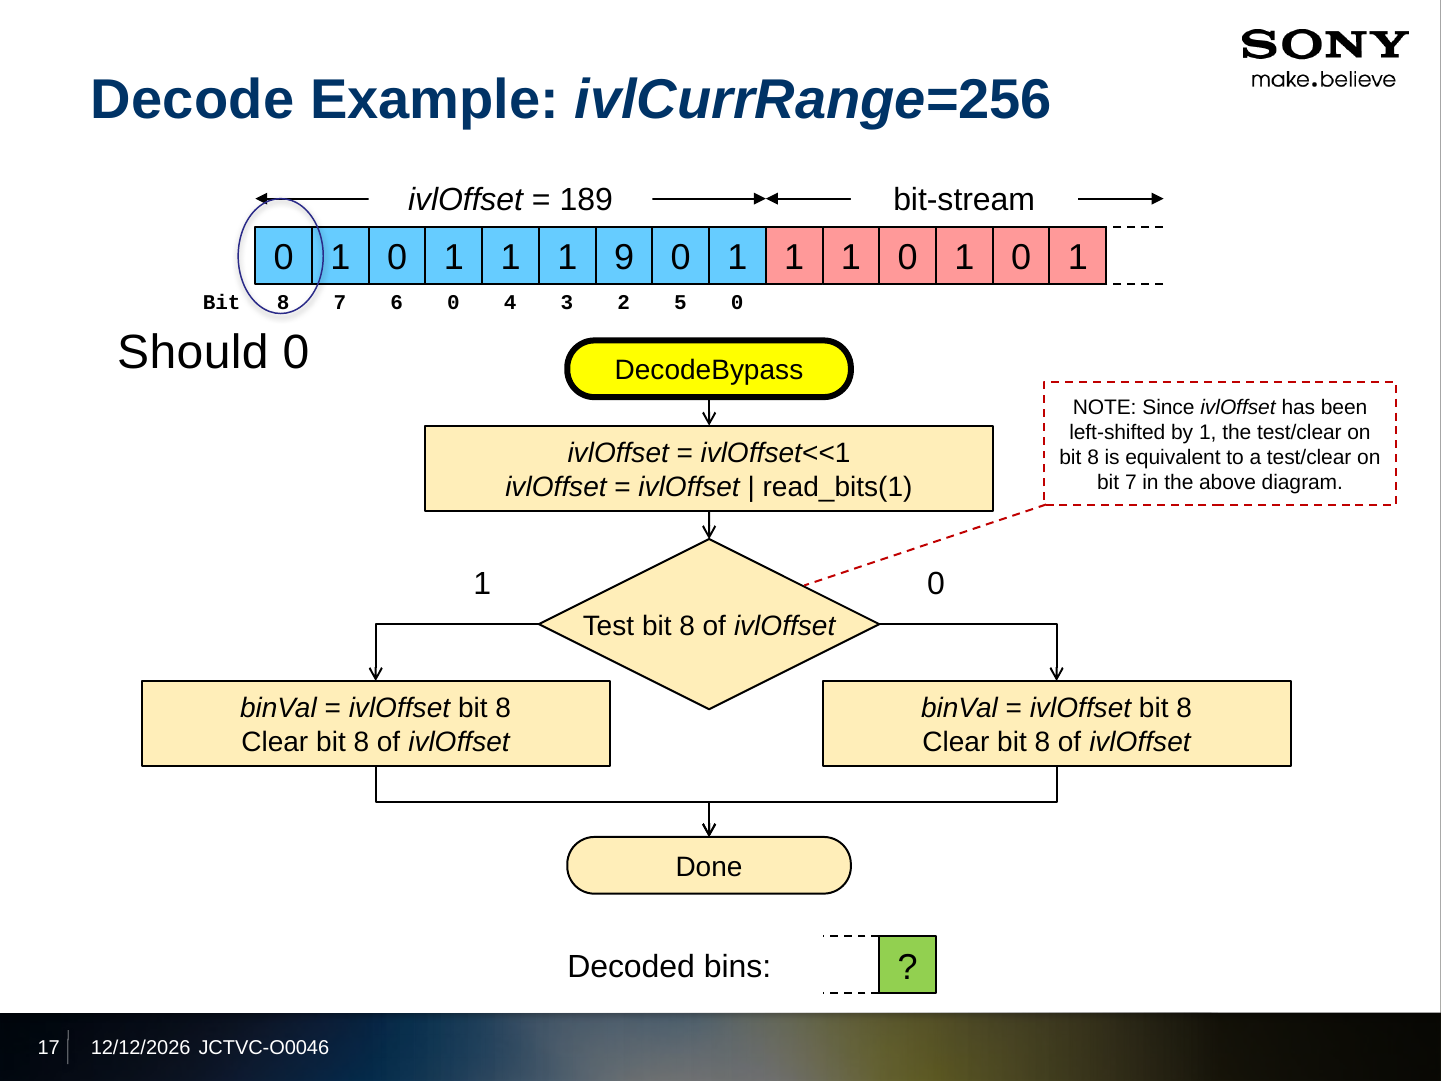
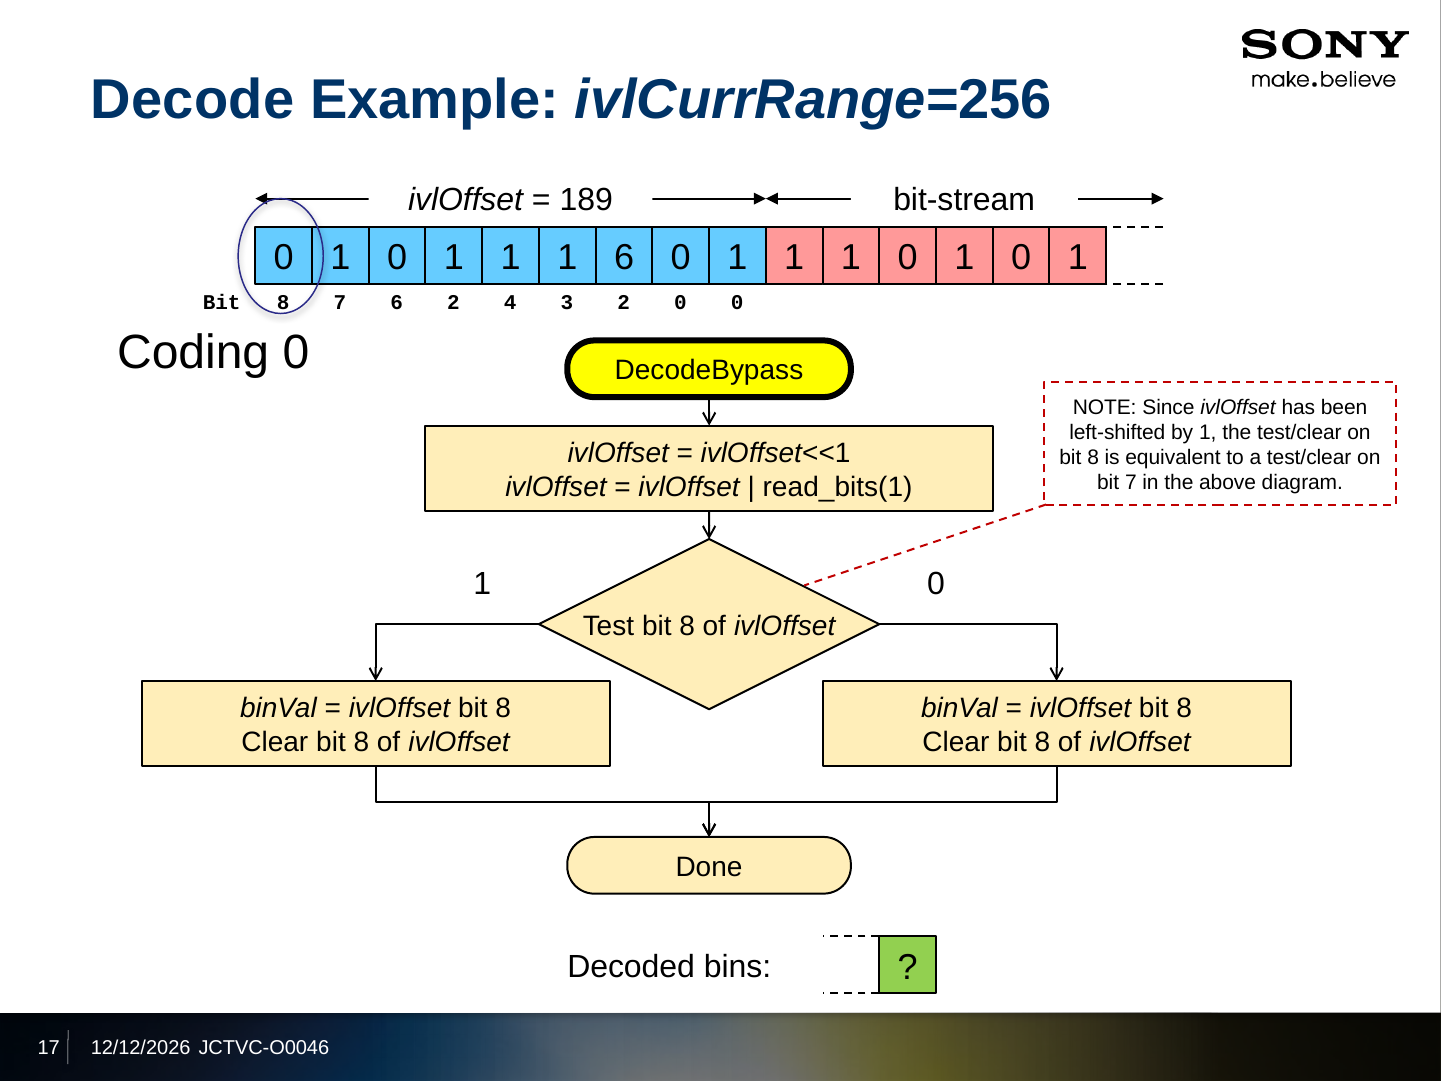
1 9: 9 -> 6
6 0: 0 -> 2
2 5: 5 -> 0
Should: Should -> Coding
